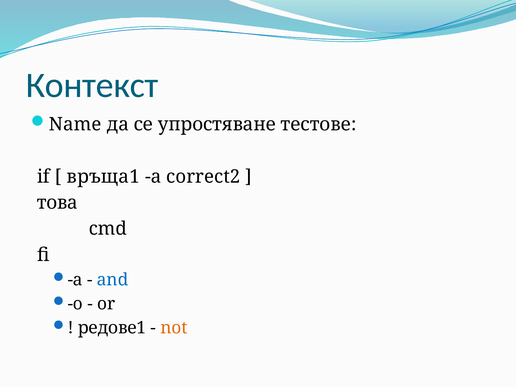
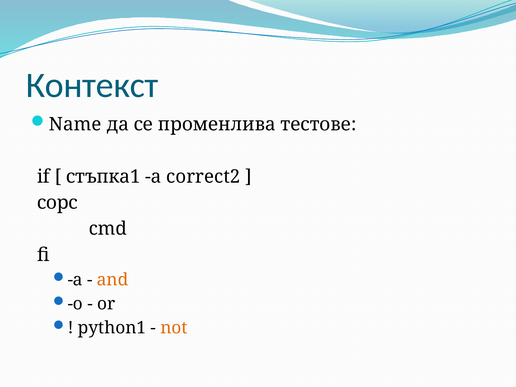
упростяване: упростяване -> променлива
връща1: връща1 -> стъпка1
това: това -> сорс
and colour: blue -> orange
редове1: редове1 -> python1
